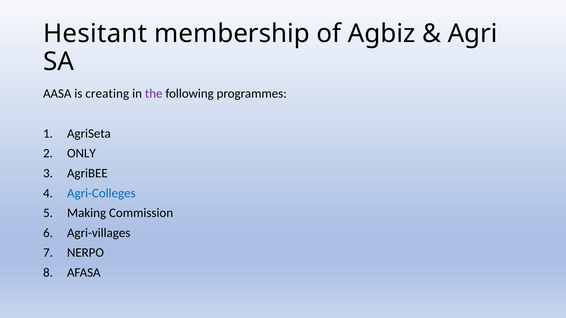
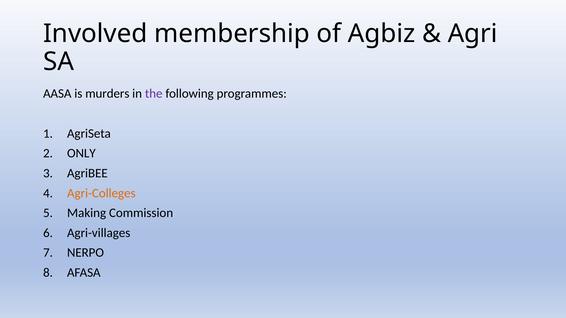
Hesitant: Hesitant -> Involved
creating: creating -> murders
Agri-Colleges colour: blue -> orange
